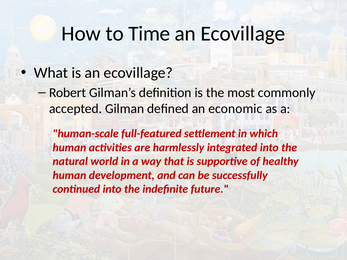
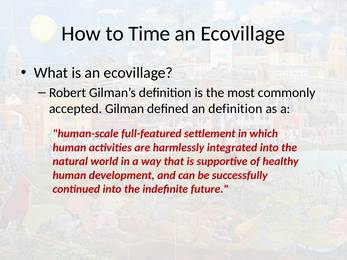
an economic: economic -> definition
